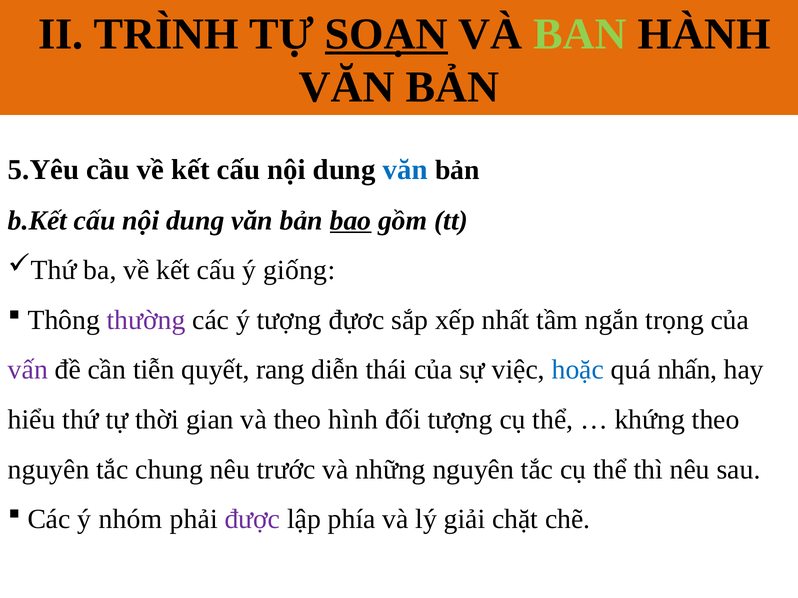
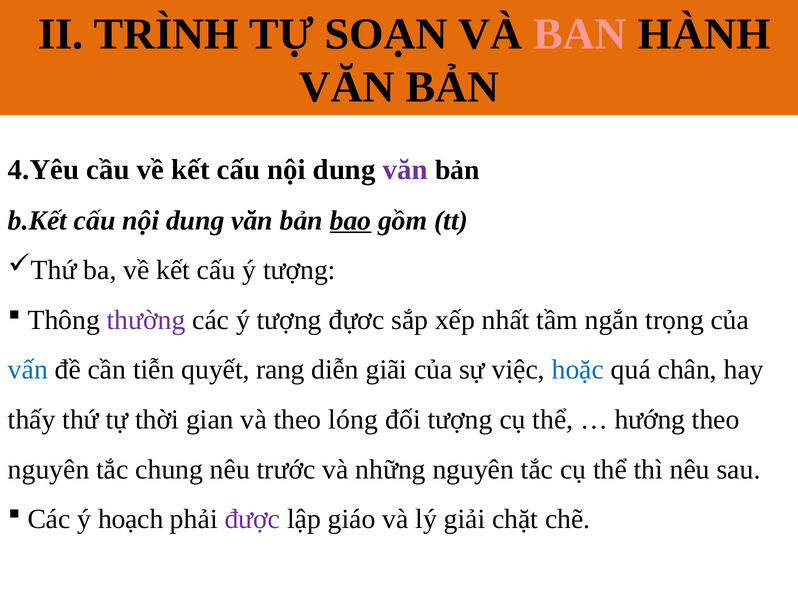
SOẠN underline: present -> none
BAN at (580, 34) colour: light green -> pink
5.Yêu: 5.Yêu -> 4.Yêu
văn at (405, 170) colour: blue -> purple
cấu ý giống: giống -> tượng
vấn colour: purple -> blue
thái: thái -> giãi
nhấn: nhấn -> chân
hiểu: hiểu -> thấy
hình: hình -> lóng
khứng: khứng -> hướng
nhóm: nhóm -> hoạch
phía: phía -> giáo
